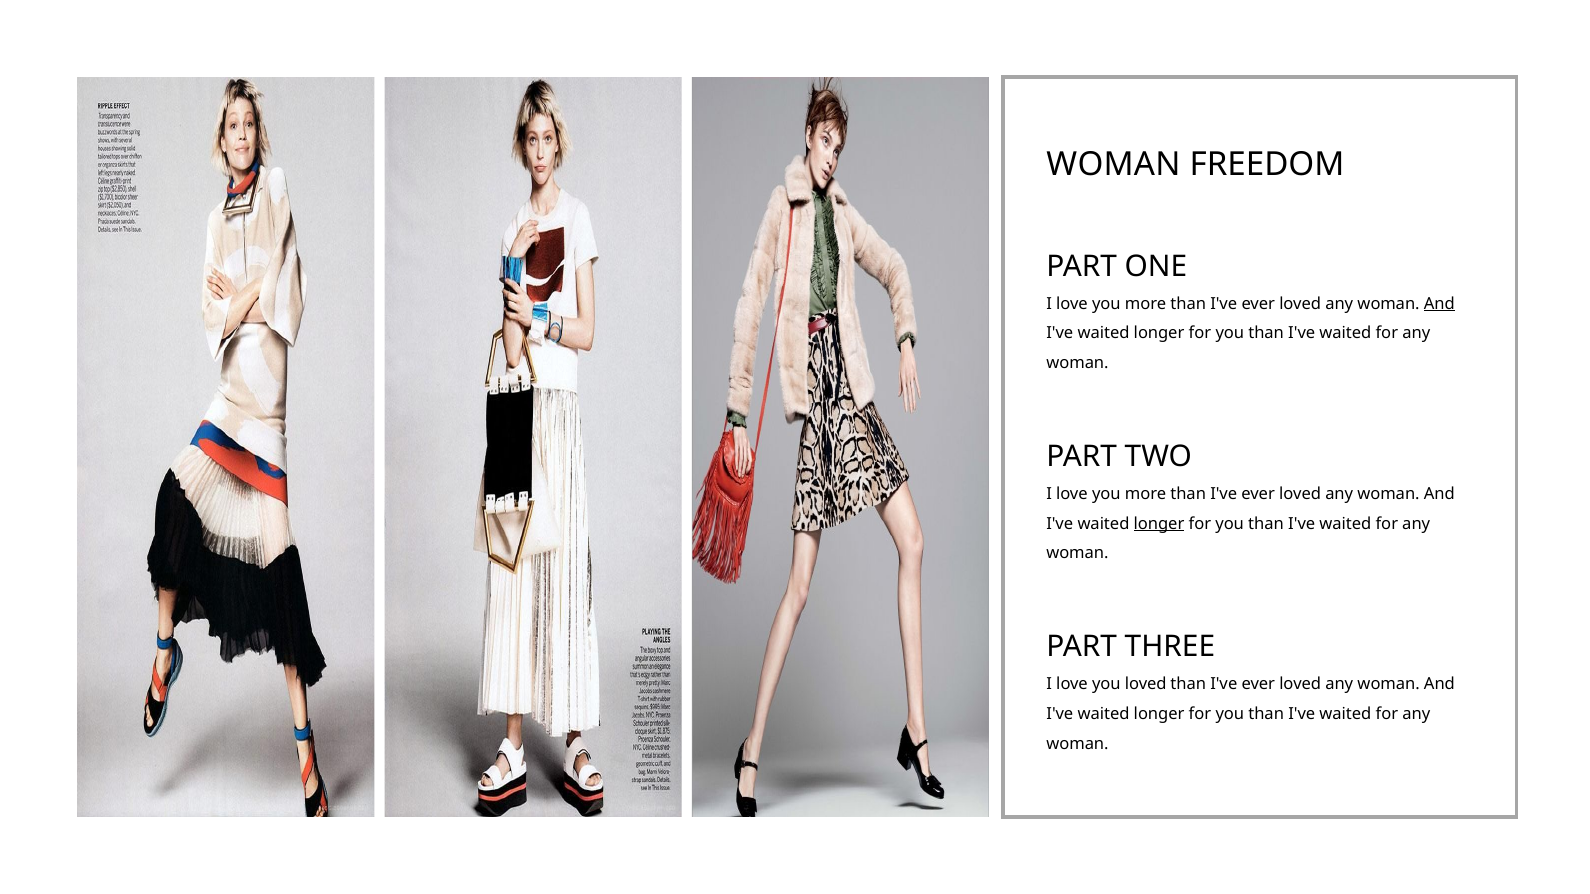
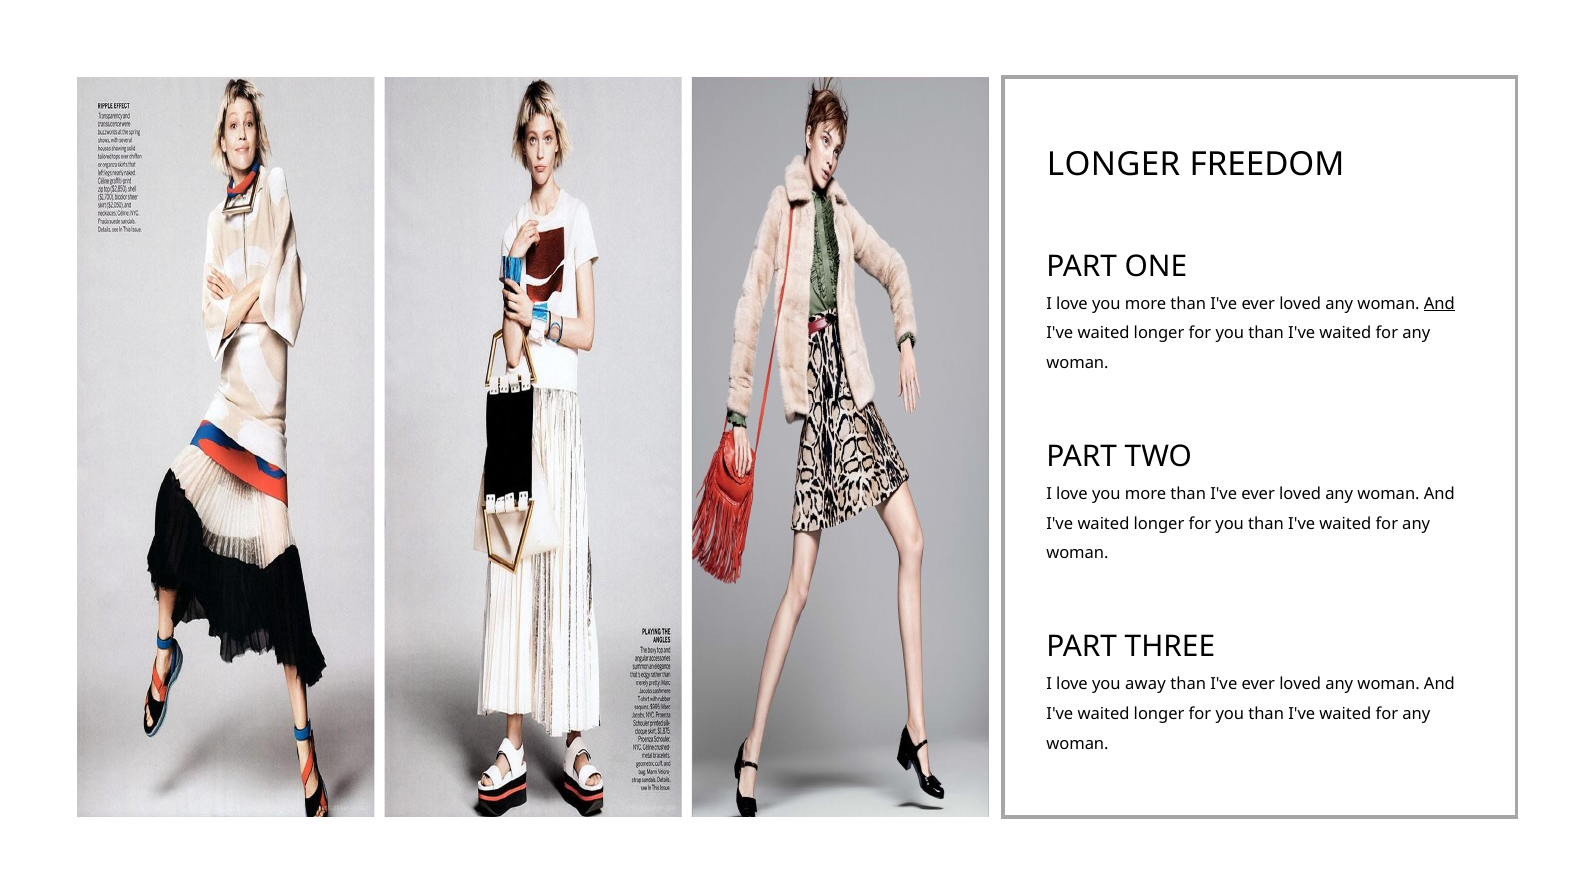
WOMAN at (1114, 164): WOMAN -> LONGER
longer at (1159, 524) underline: present -> none
you loved: loved -> away
